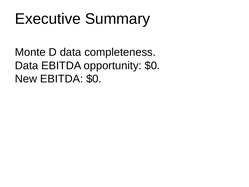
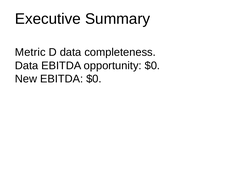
Monte: Monte -> Metric
